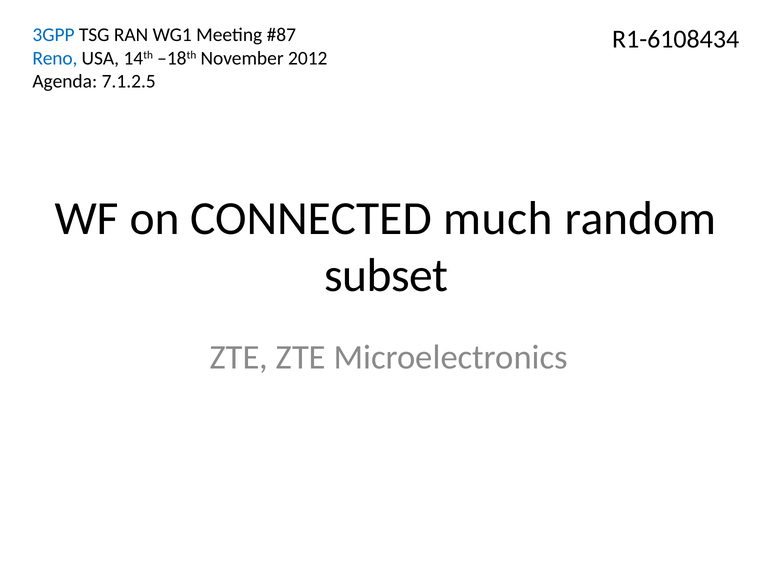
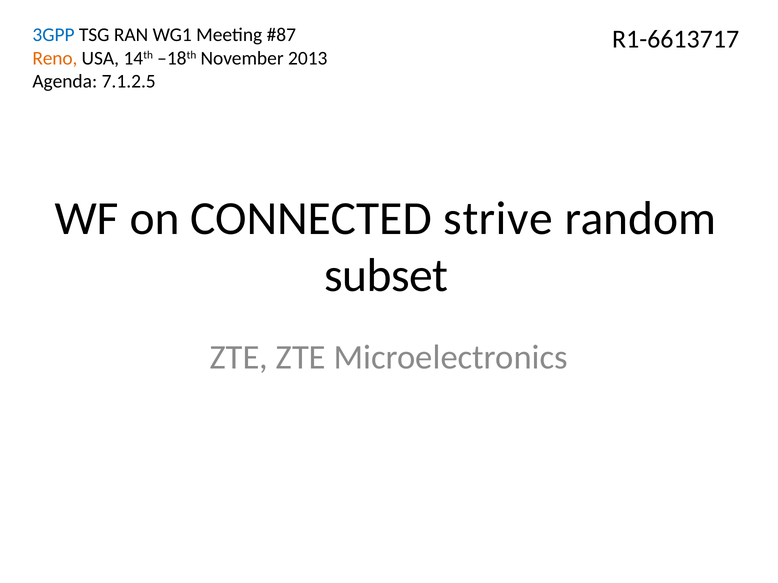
R1-6108434: R1-6108434 -> R1-6613717
Reno colour: blue -> orange
2012: 2012 -> 2013
much: much -> strive
